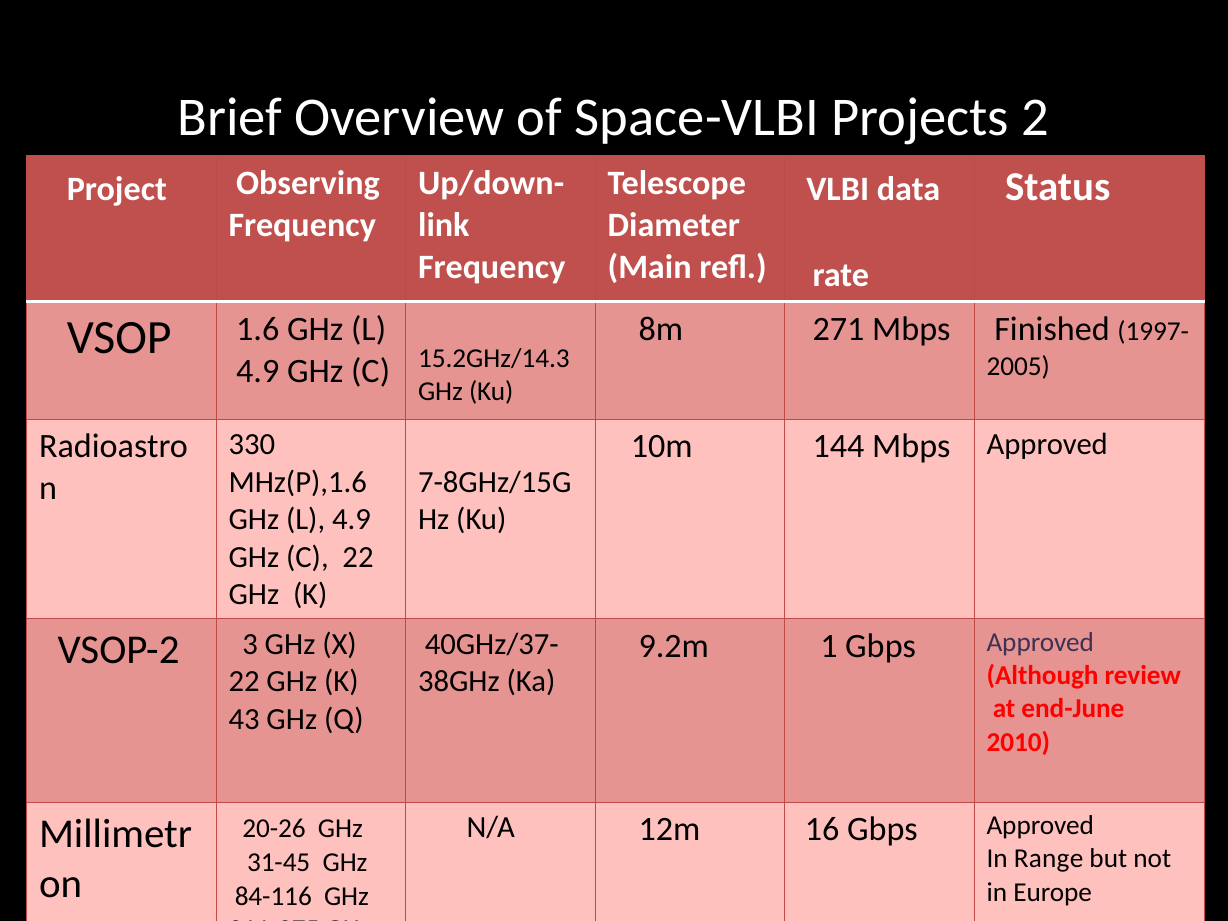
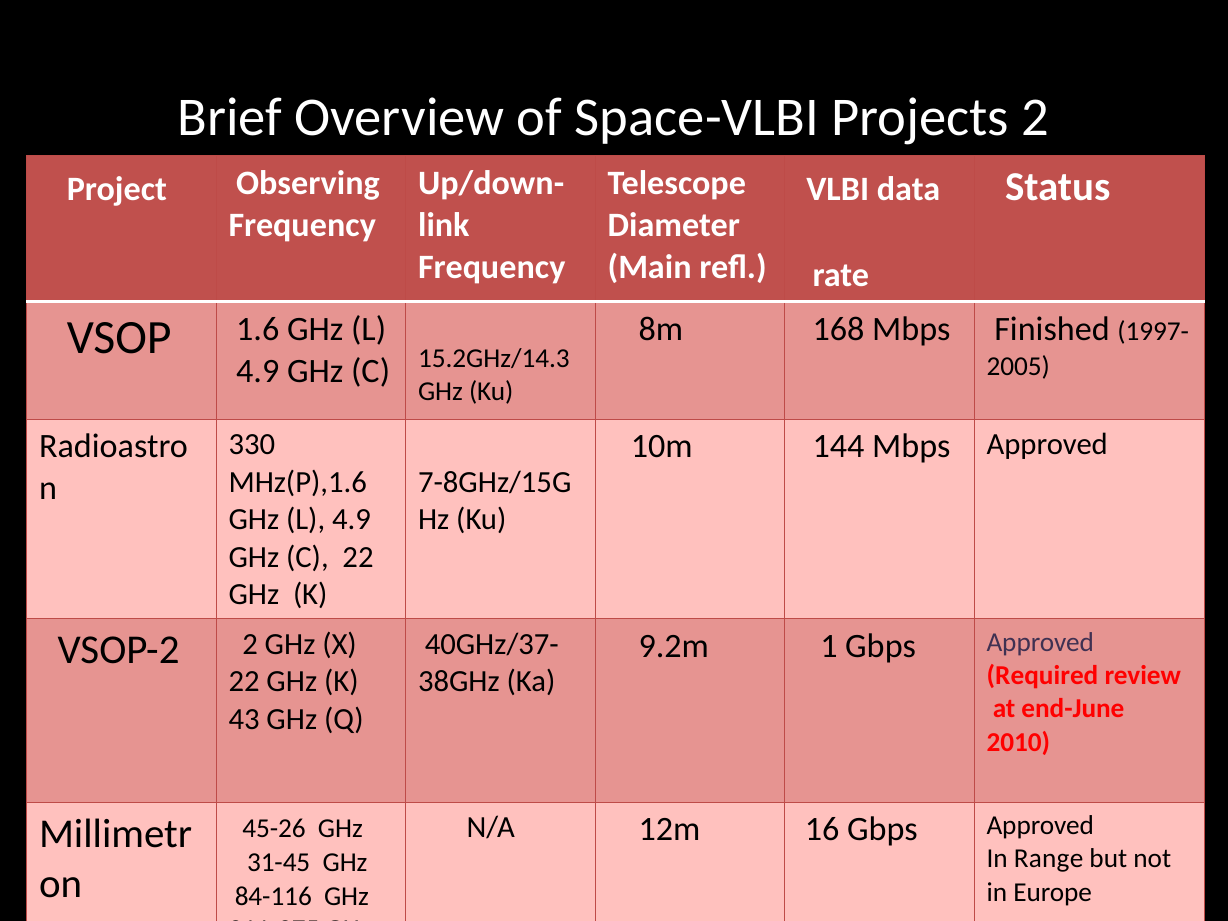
271: 271 -> 168
VSOP-2 3: 3 -> 2
Although: Although -> Required
20-26: 20-26 -> 45-26
